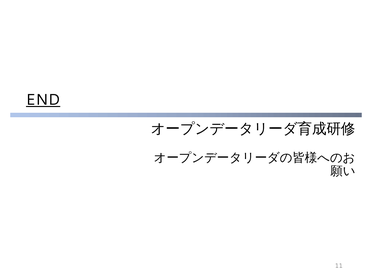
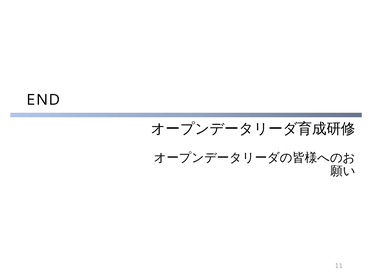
END underline: present -> none
